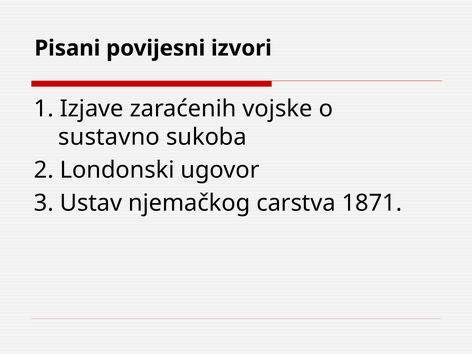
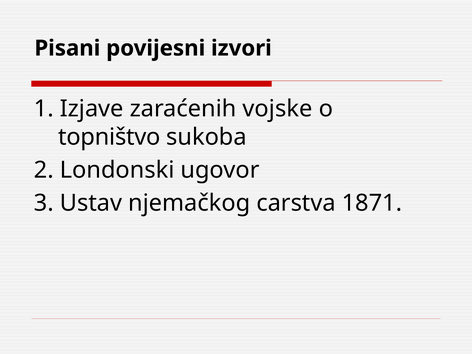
sustavno: sustavno -> topništvo
